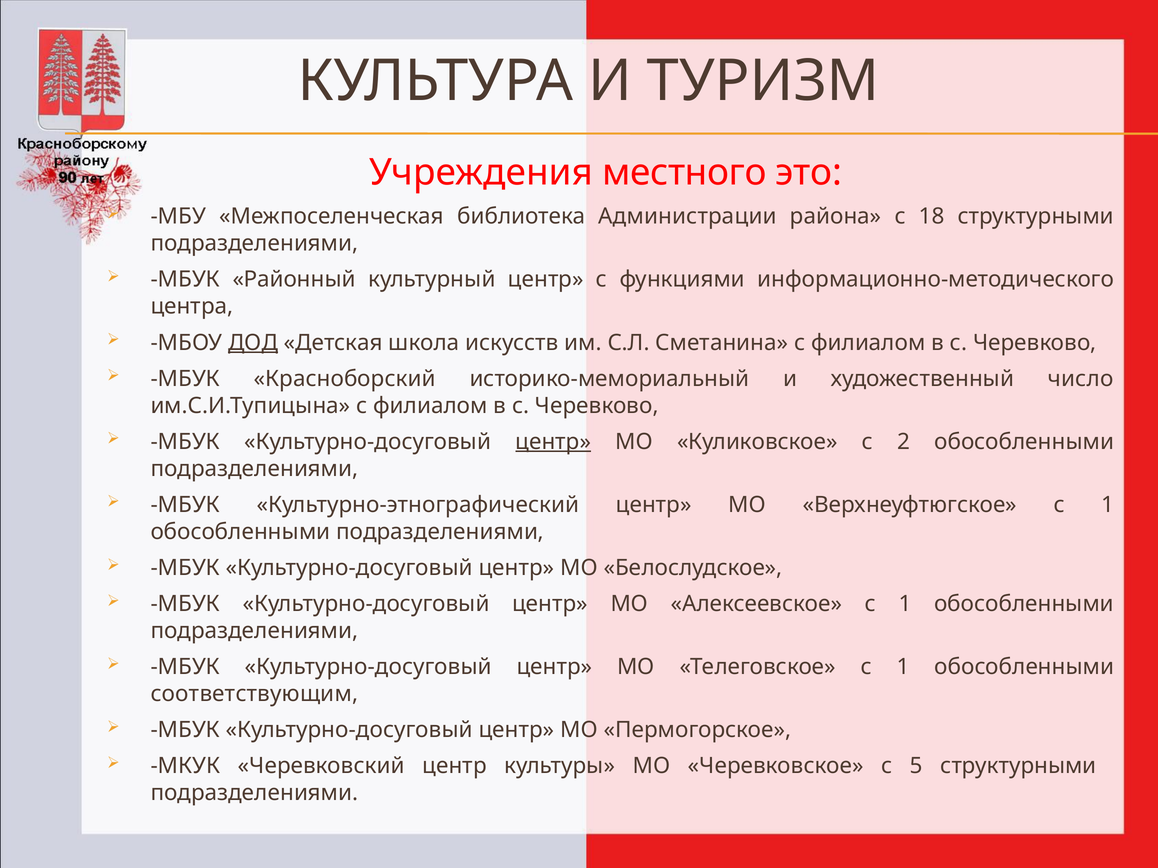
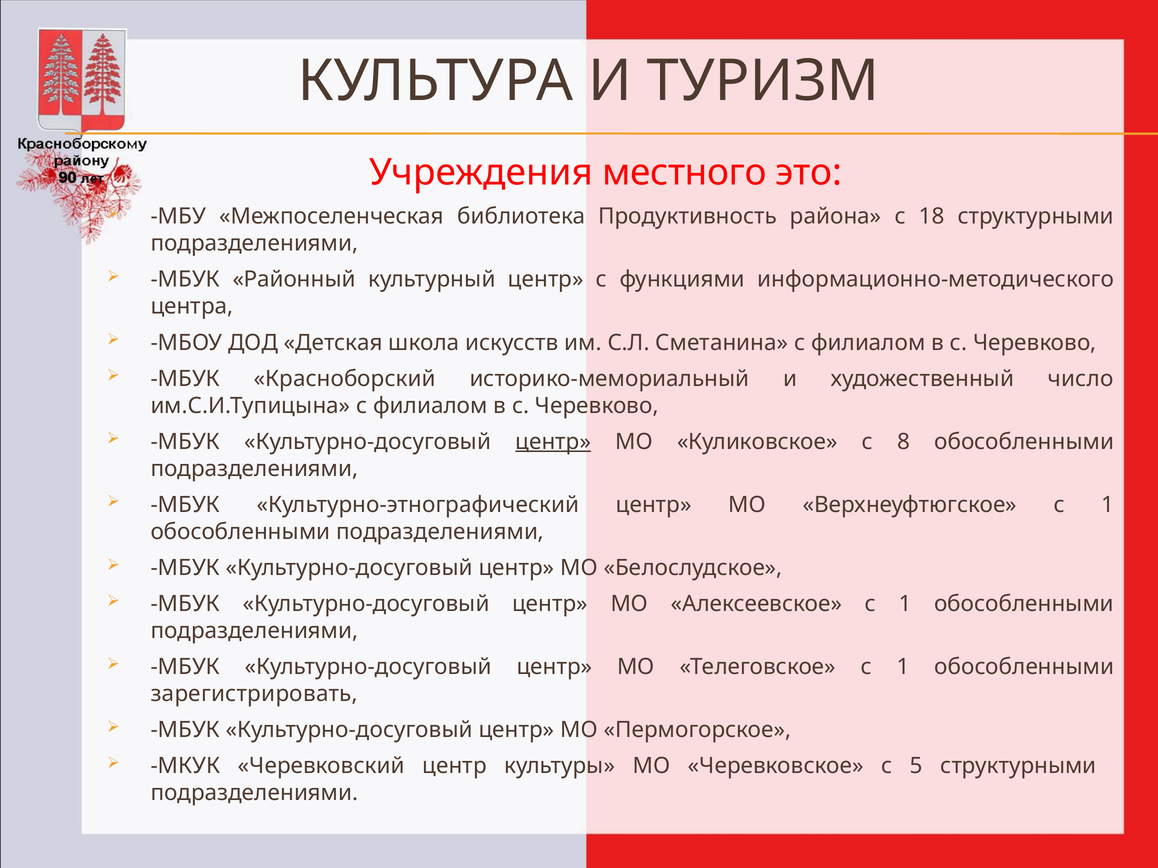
Администрации: Администрации -> Продуктивность
ДОД underline: present -> none
2: 2 -> 8
соответствующим: соответствующим -> зарегистрировать
